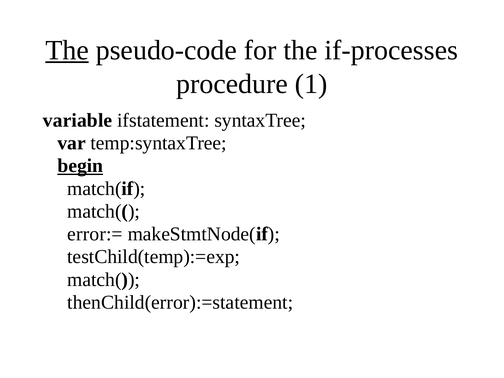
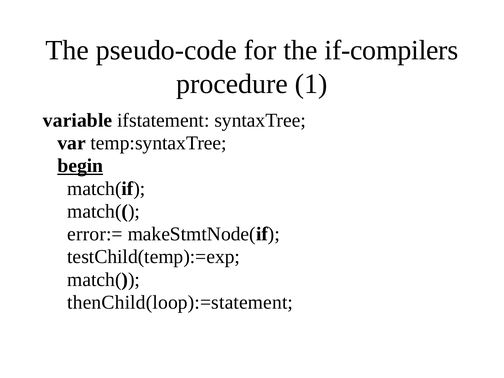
The at (67, 50) underline: present -> none
if-processes: if-processes -> if-compilers
thenChild(error):=statement: thenChild(error):=statement -> thenChild(loop):=statement
